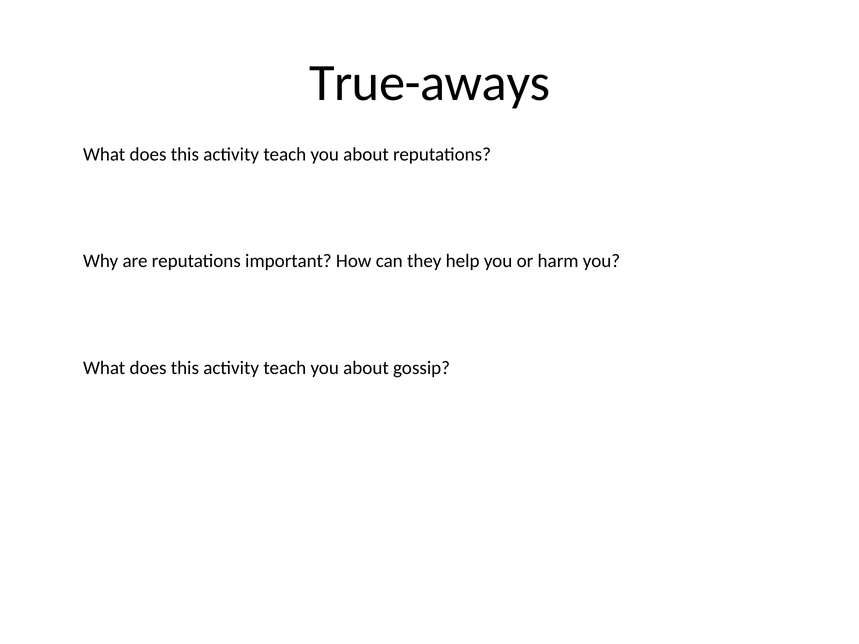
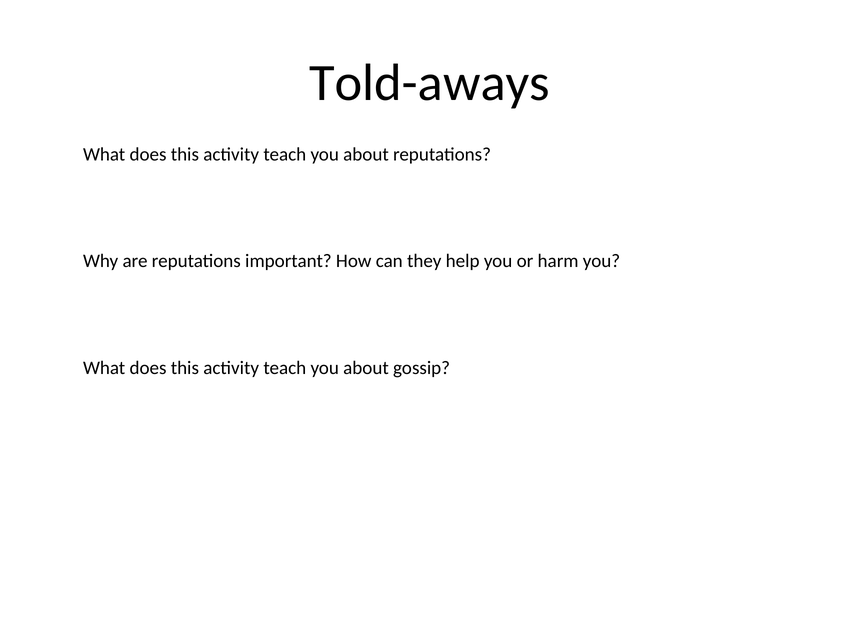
True-aways: True-aways -> Told-aways
